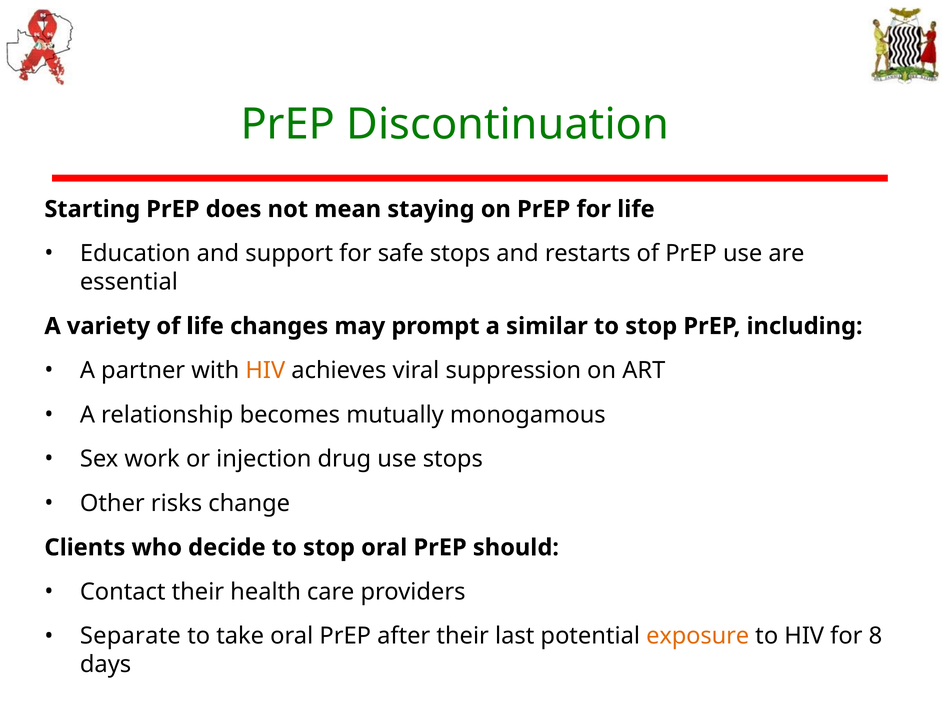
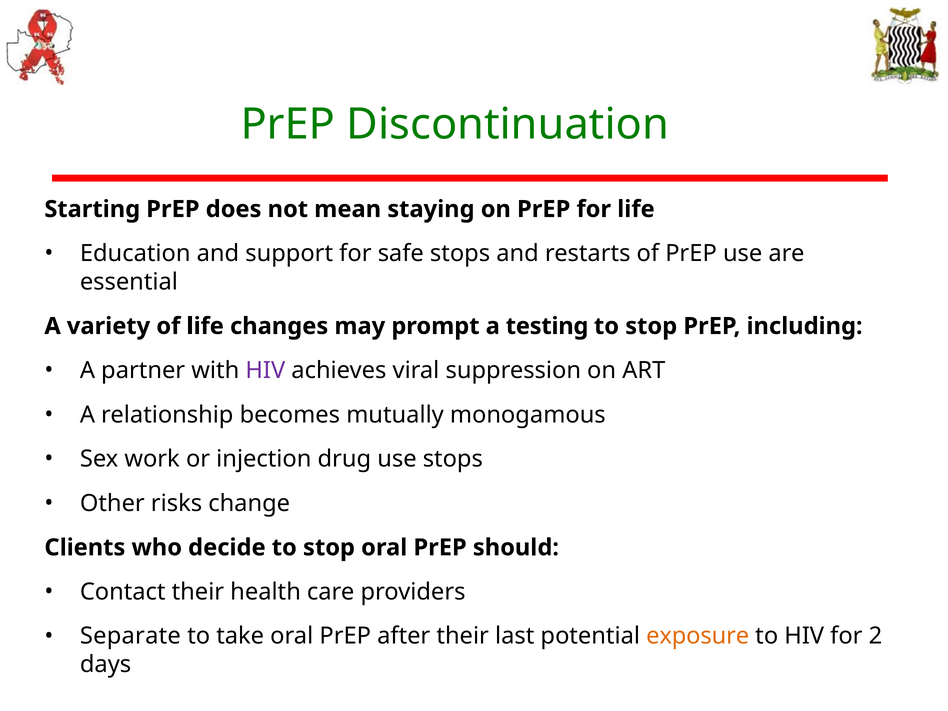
similar: similar -> testing
HIV at (265, 370) colour: orange -> purple
8: 8 -> 2
